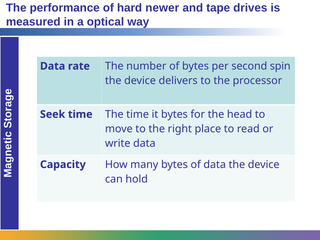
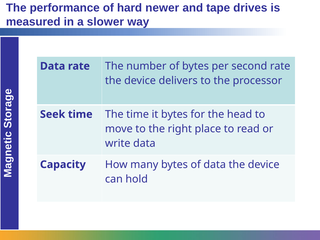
optical: optical -> slower
second spin: spin -> rate
